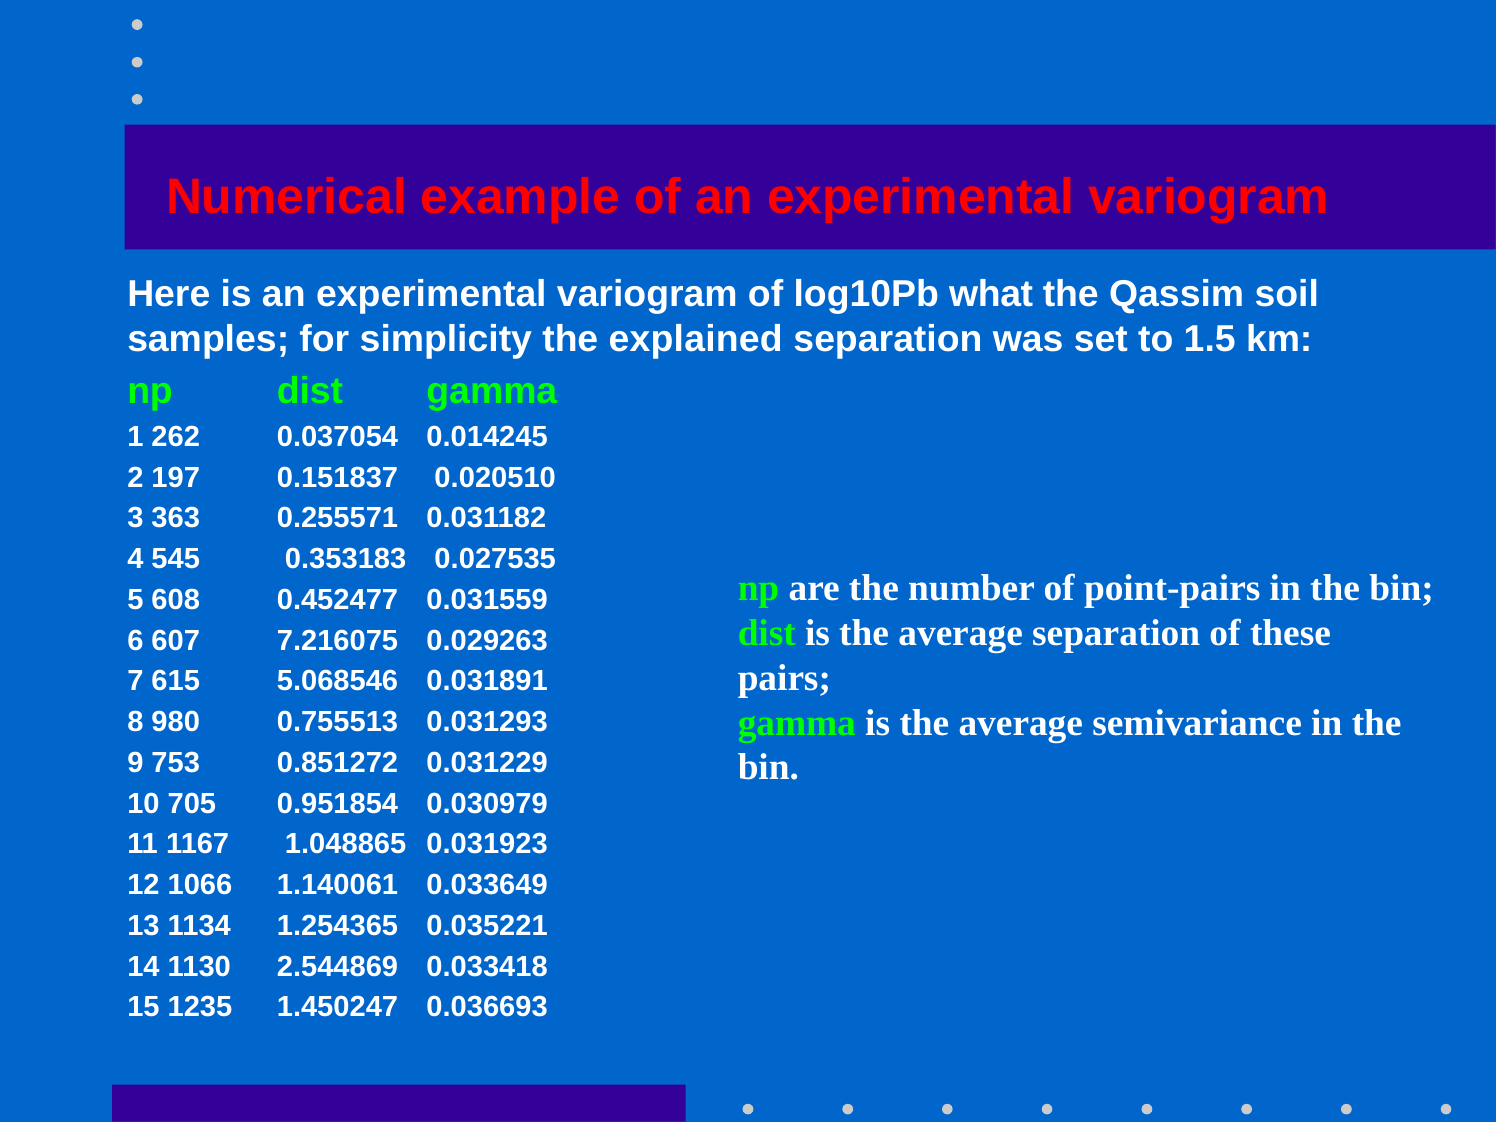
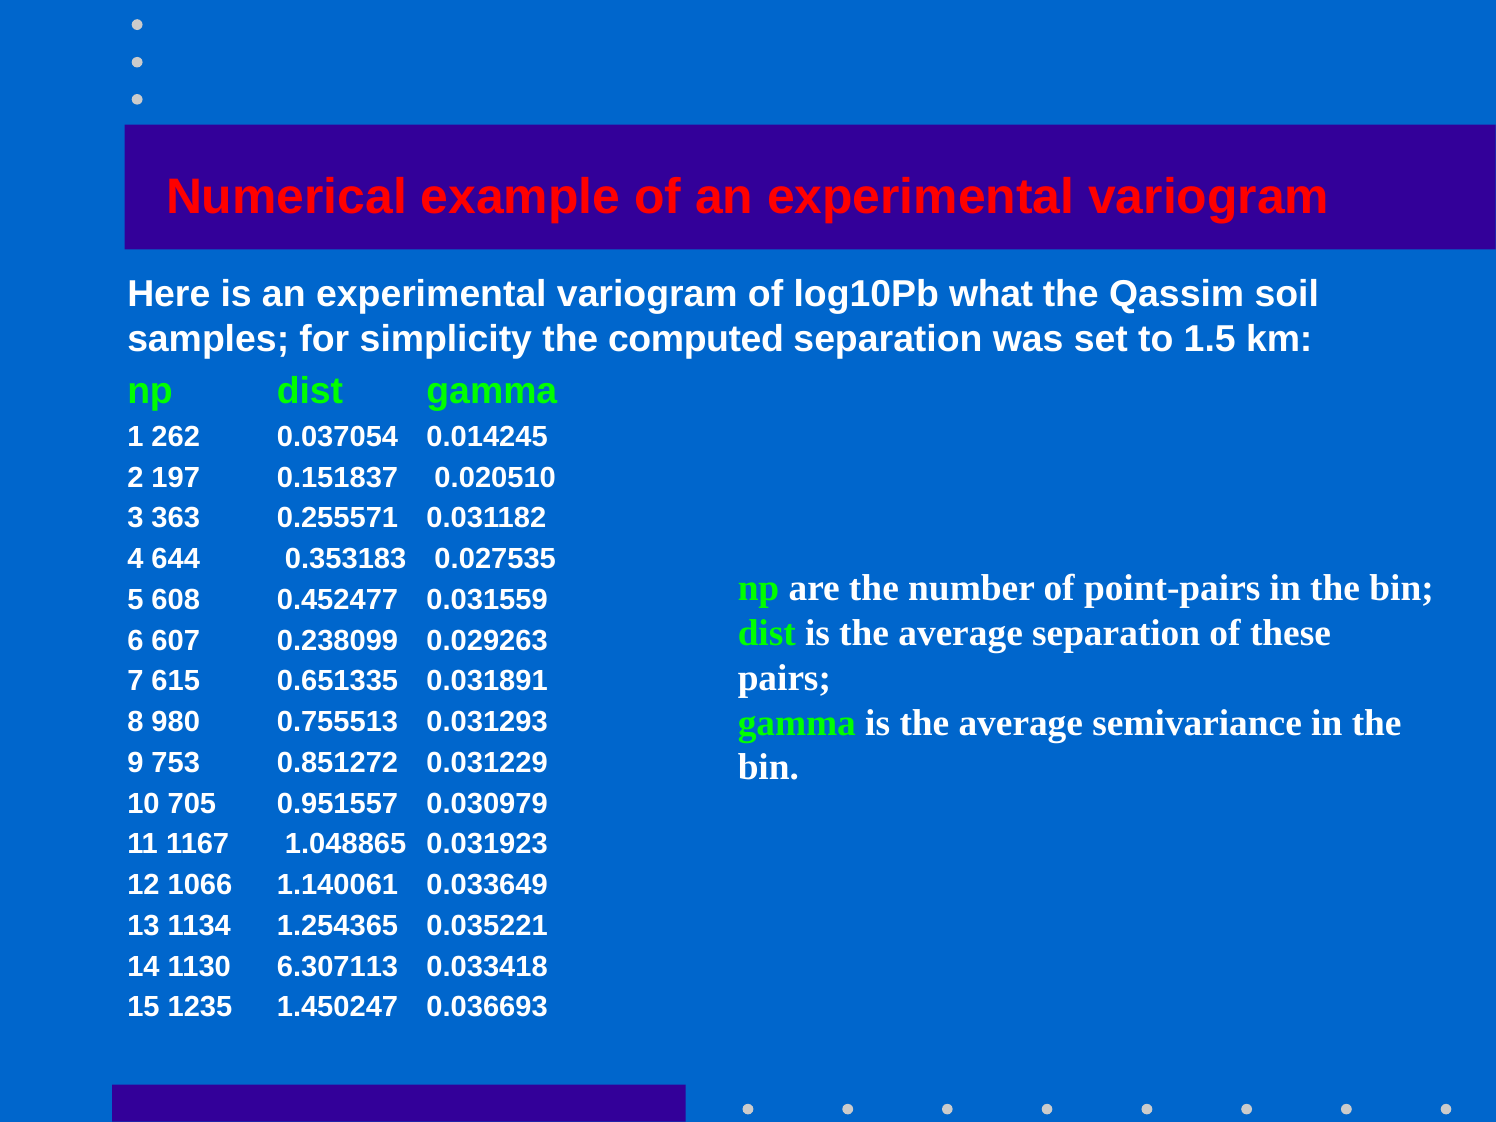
explained: explained -> computed
545: 545 -> 644
7.216075: 7.216075 -> 0.238099
5.068546: 5.068546 -> 0.651335
0.951854: 0.951854 -> 0.951557
2.544869: 2.544869 -> 6.307113
